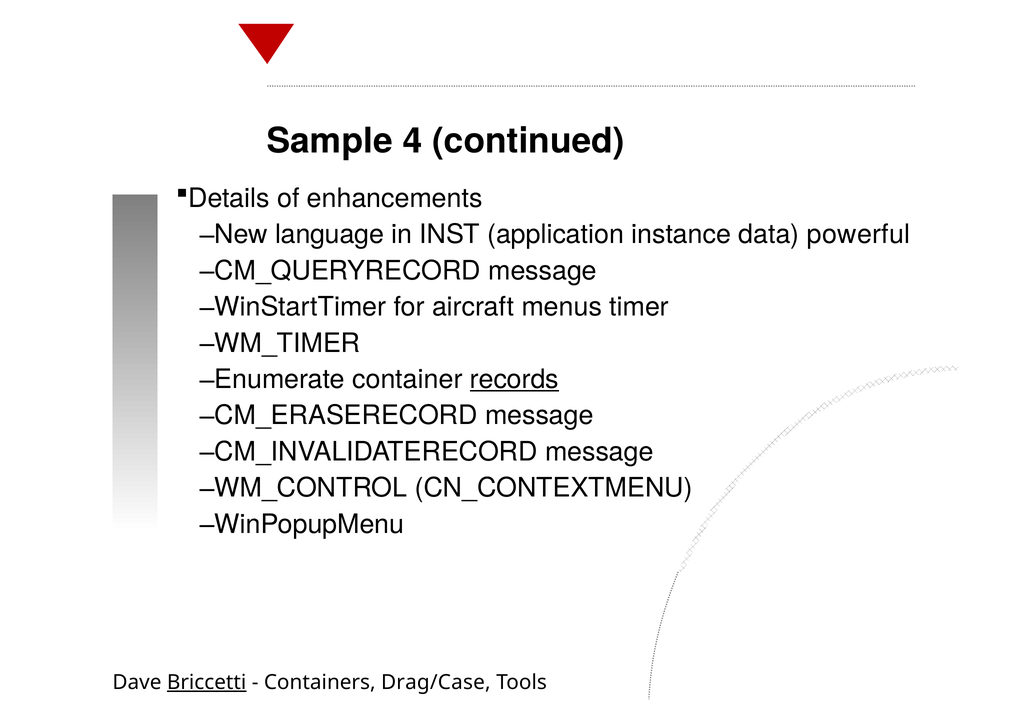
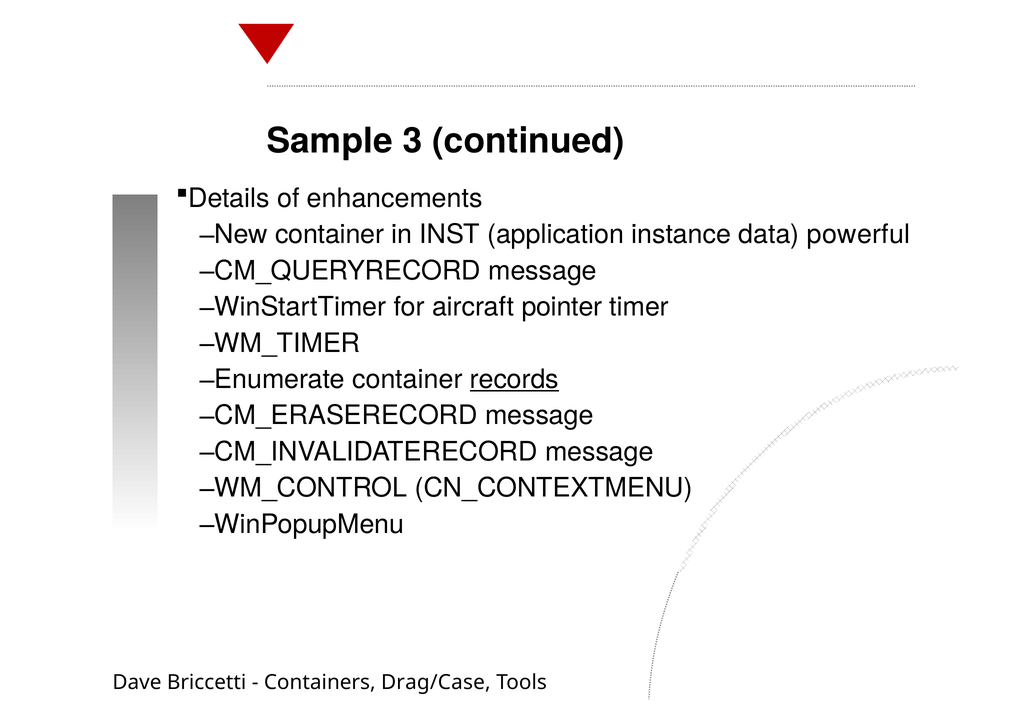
4: 4 -> 3
New language: language -> container
menus: menus -> pointer
Briccetti underline: present -> none
